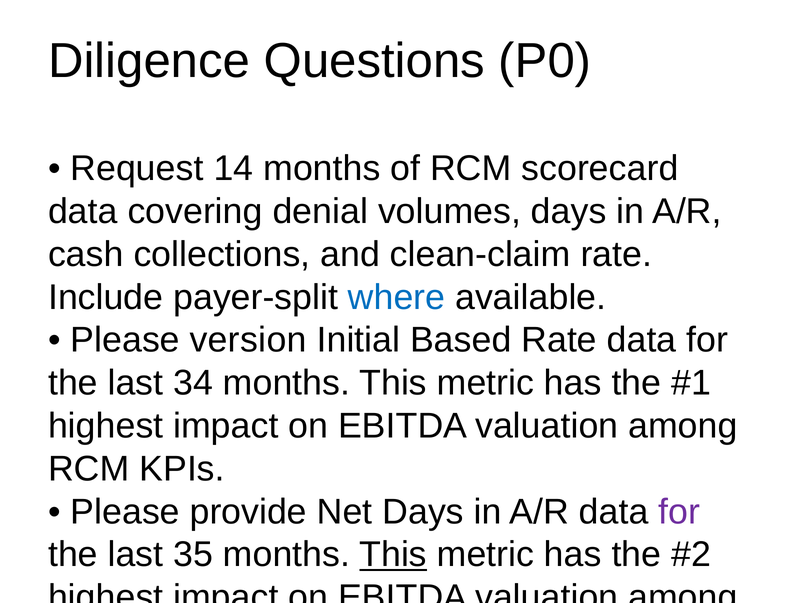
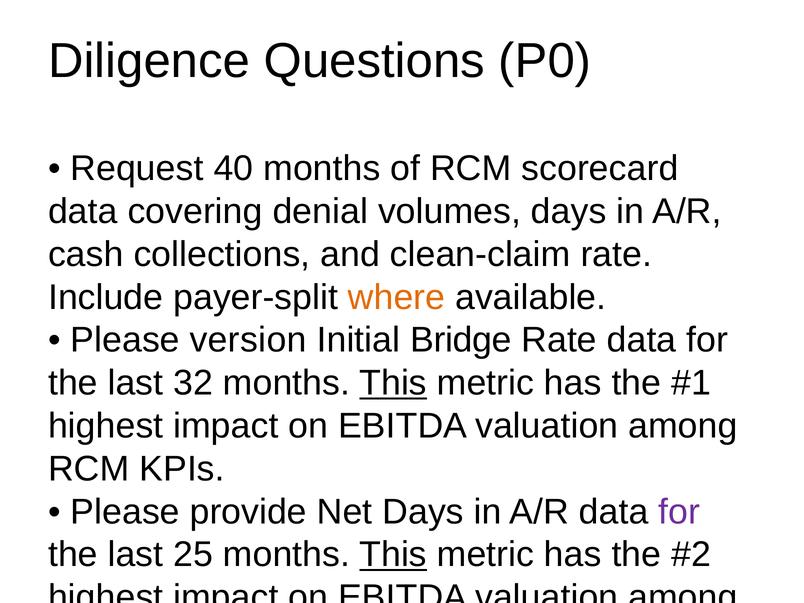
14: 14 -> 40
where colour: blue -> orange
Based: Based -> Bridge
34: 34 -> 32
This at (393, 383) underline: none -> present
35: 35 -> 25
